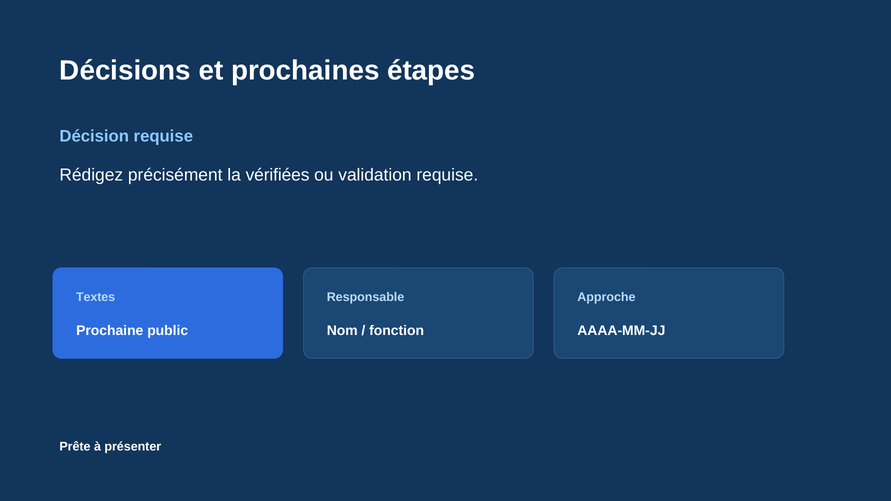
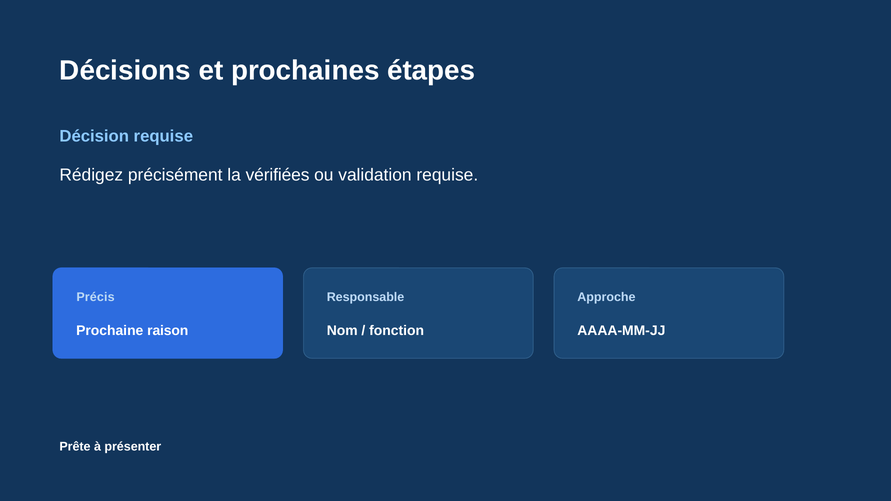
Textes: Textes -> Précis
public: public -> raison
